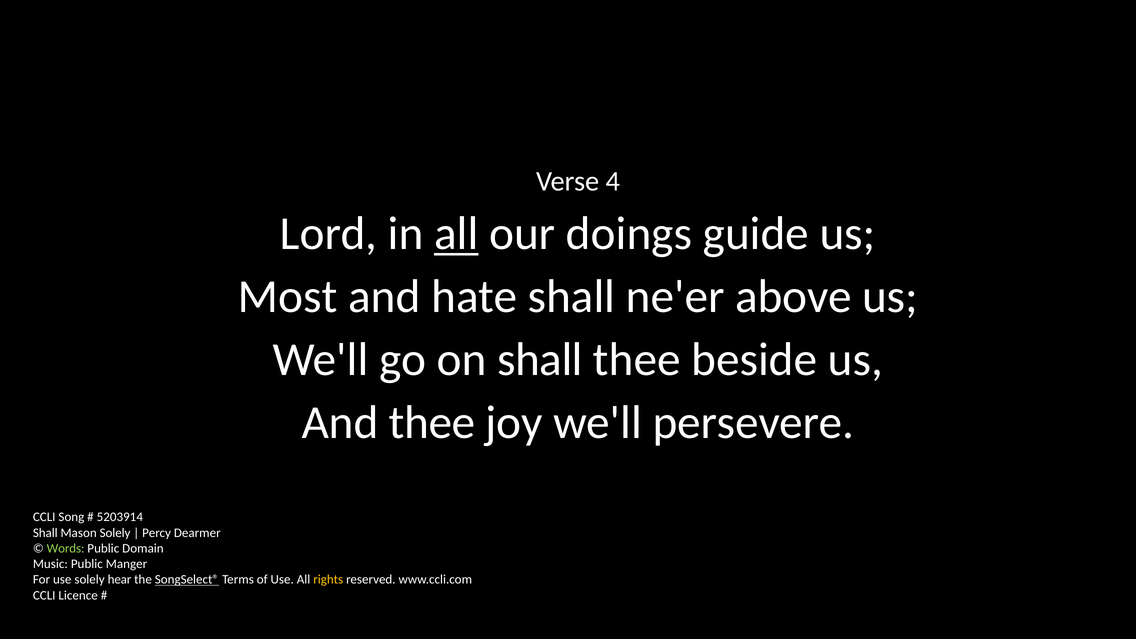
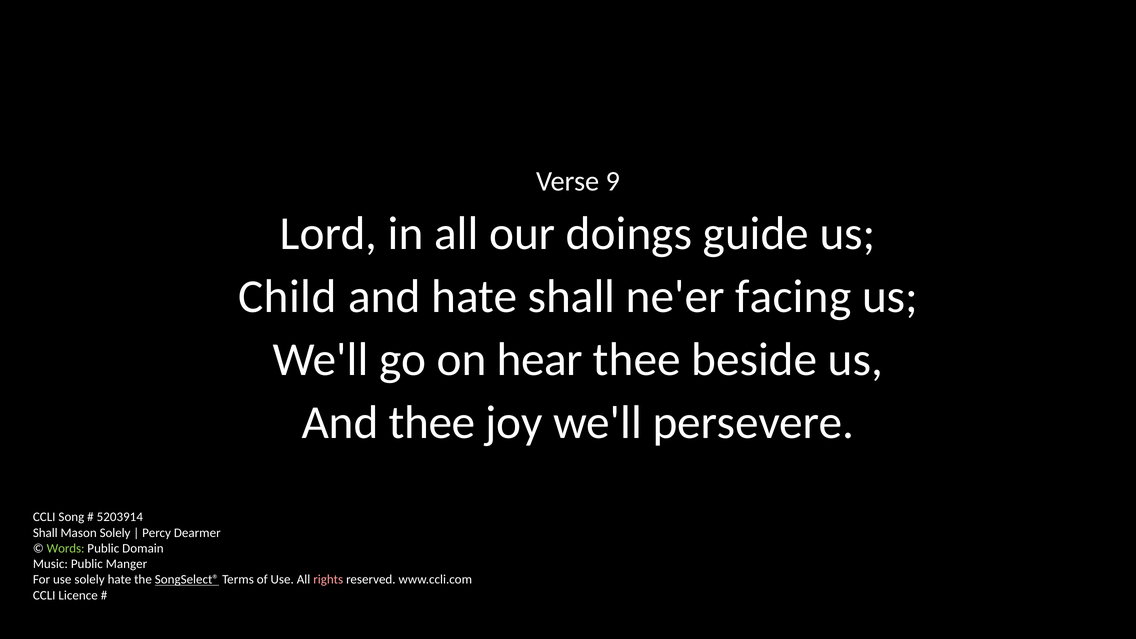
4: 4 -> 9
all at (456, 234) underline: present -> none
Most: Most -> Child
above: above -> facing
on shall: shall -> hear
solely hear: hear -> hate
rights colour: yellow -> pink
